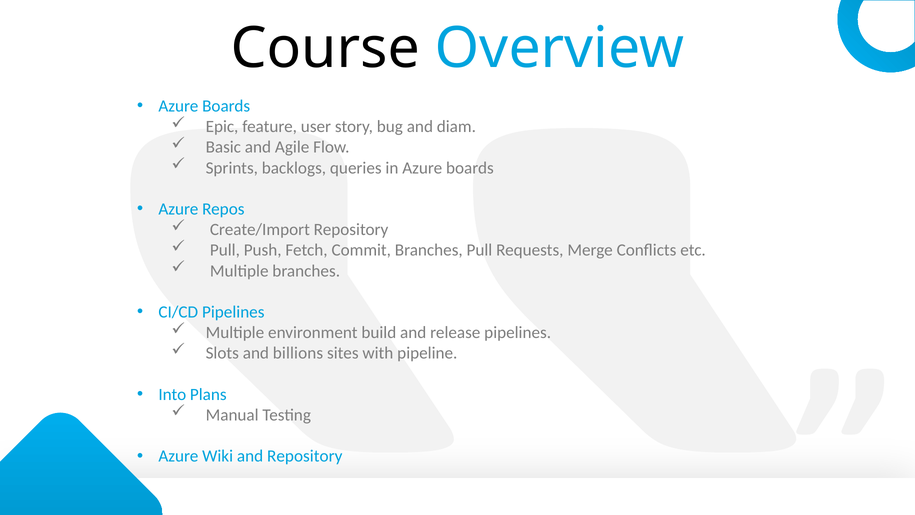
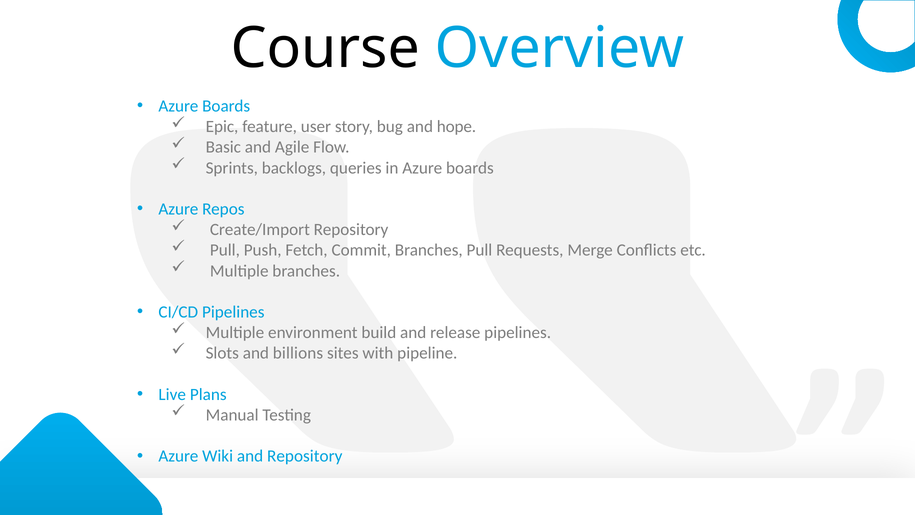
diam: diam -> hope
Into: Into -> Live
